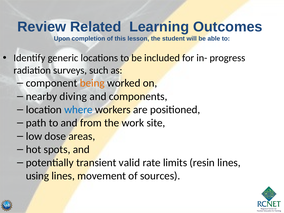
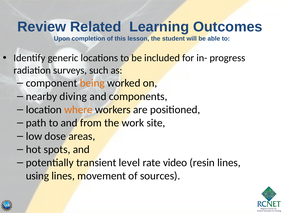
where colour: blue -> orange
valid: valid -> level
limits: limits -> video
